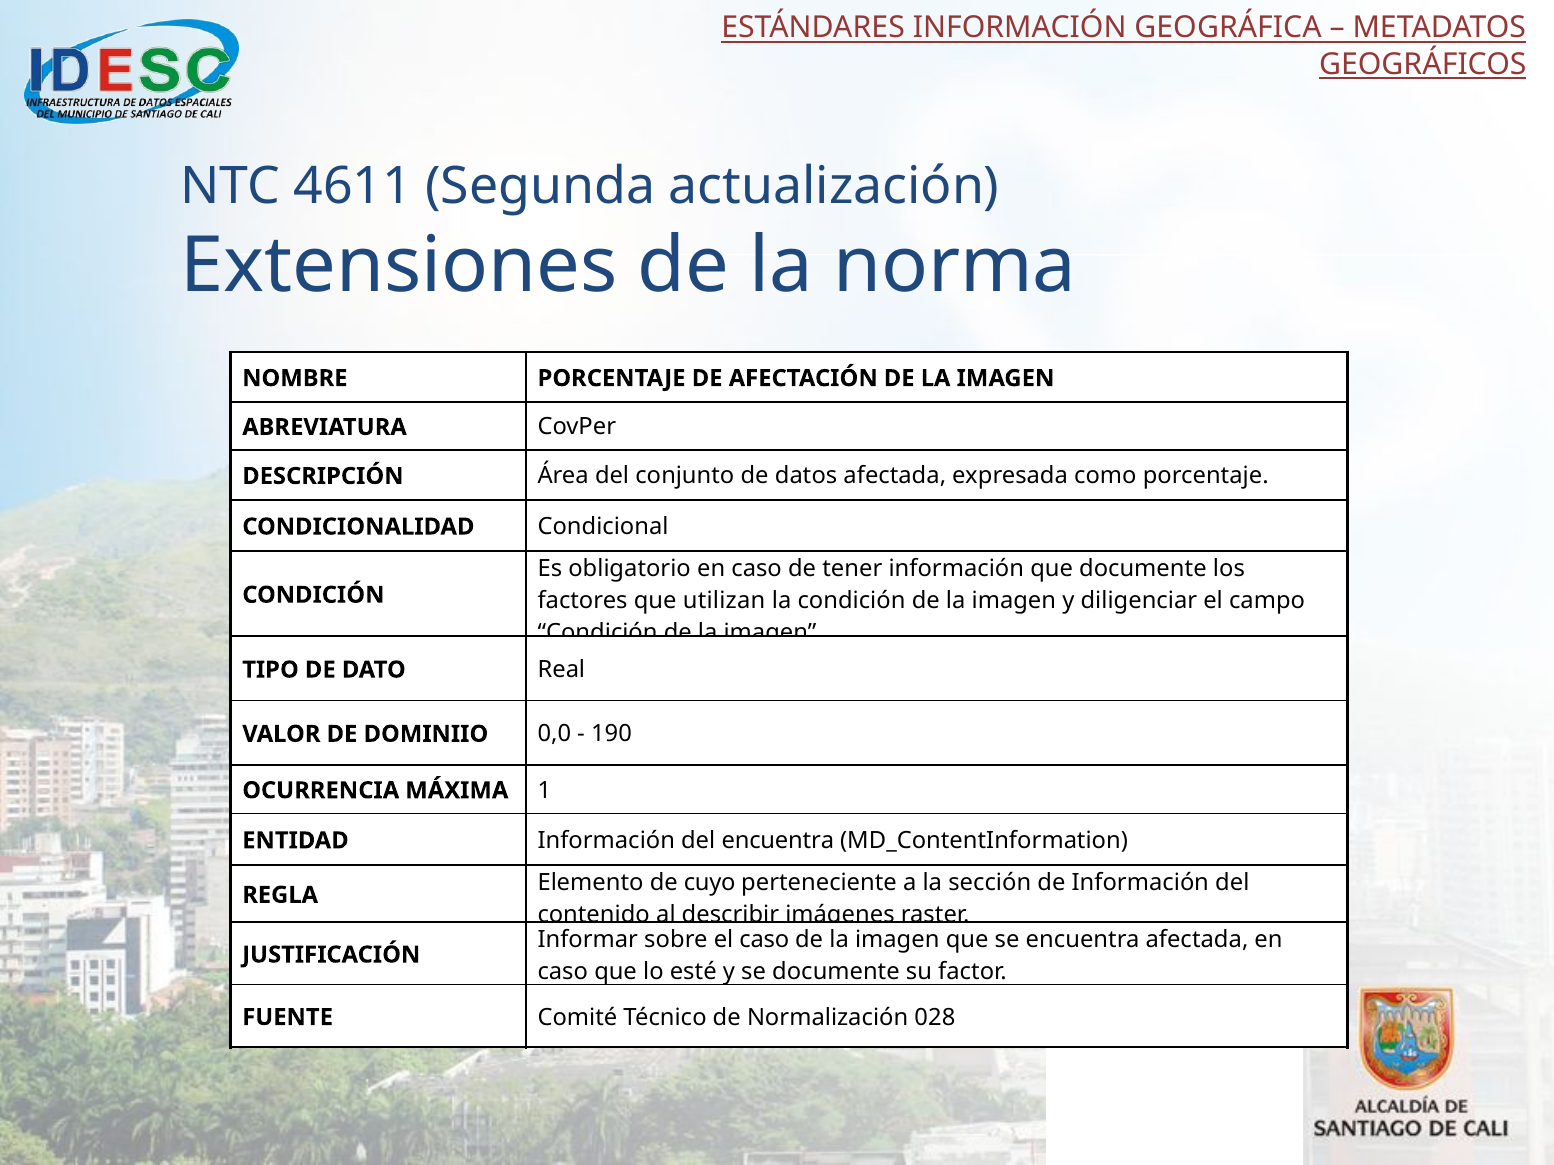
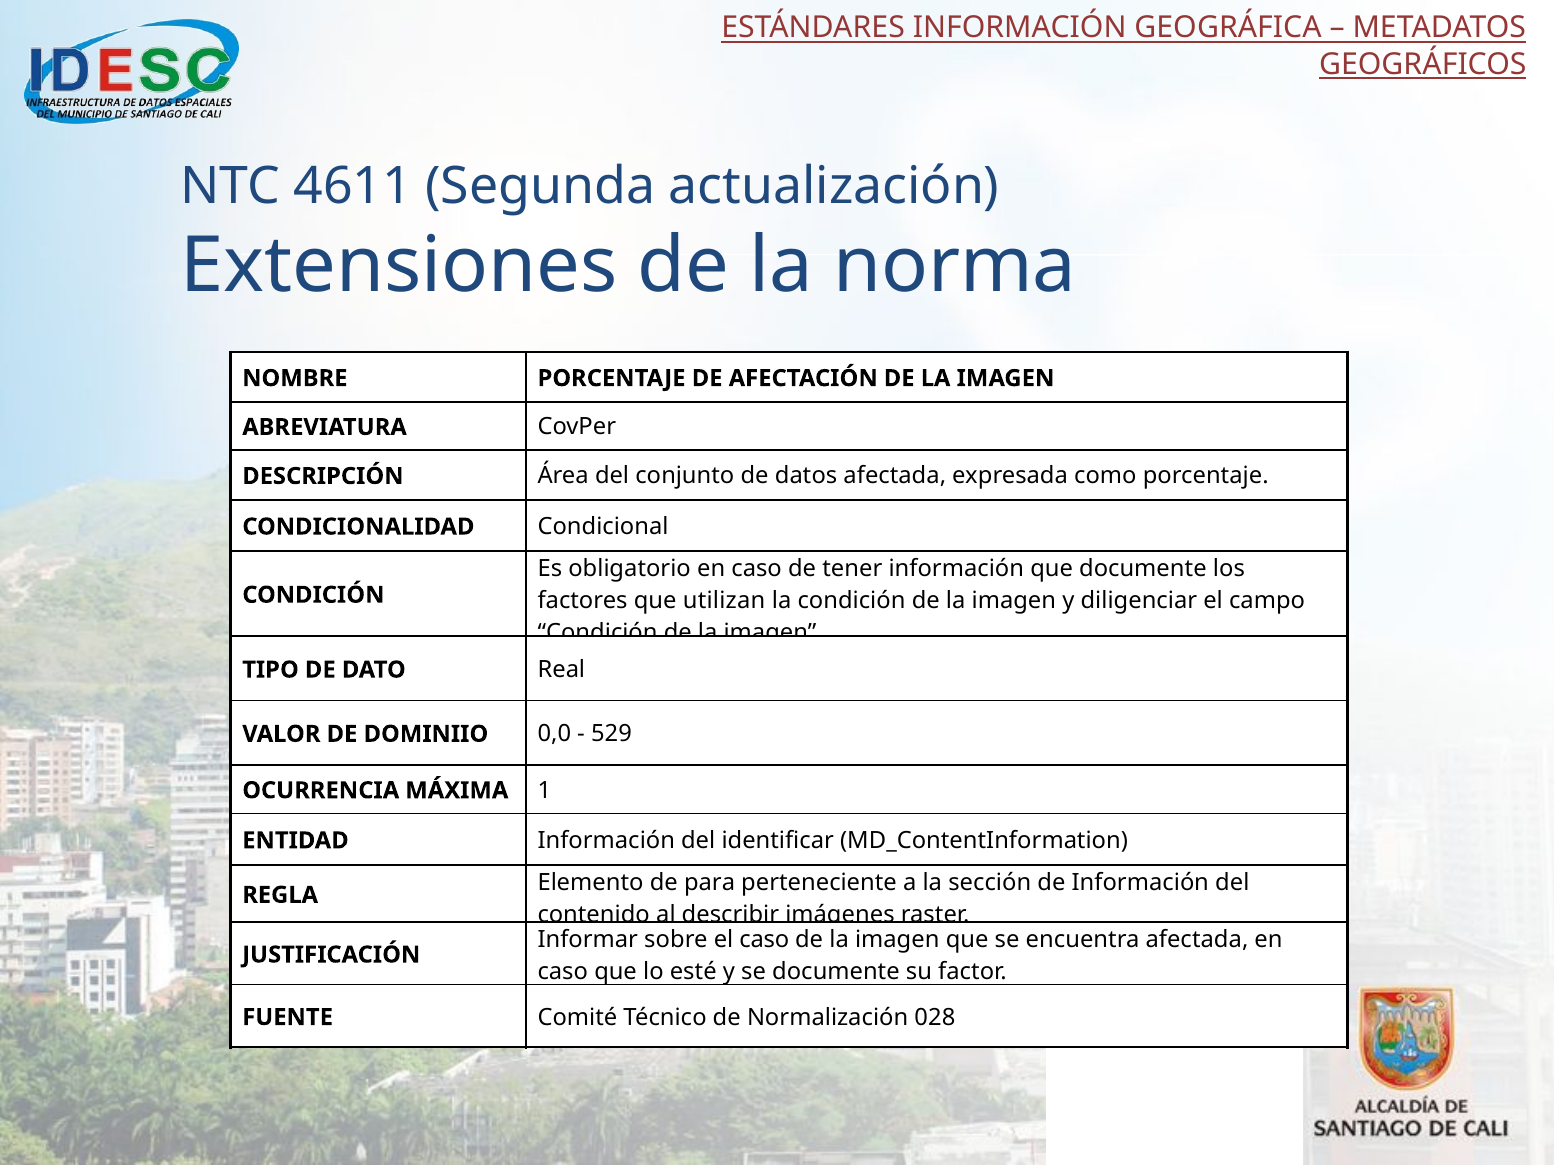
190: 190 -> 529
del encuentra: encuentra -> identificar
cuyo: cuyo -> para
